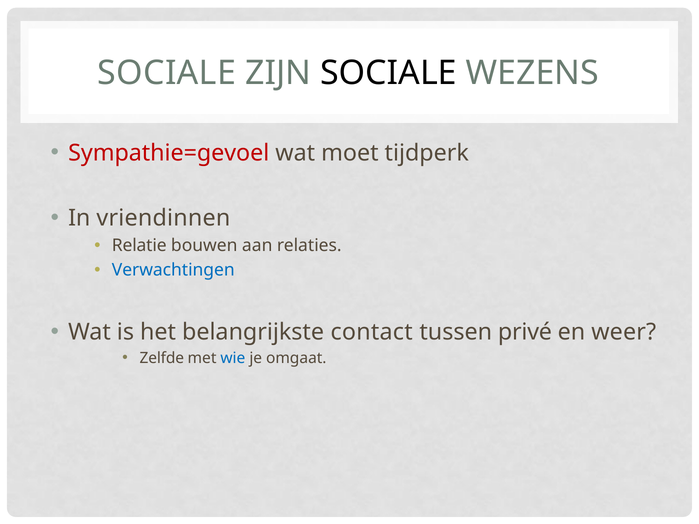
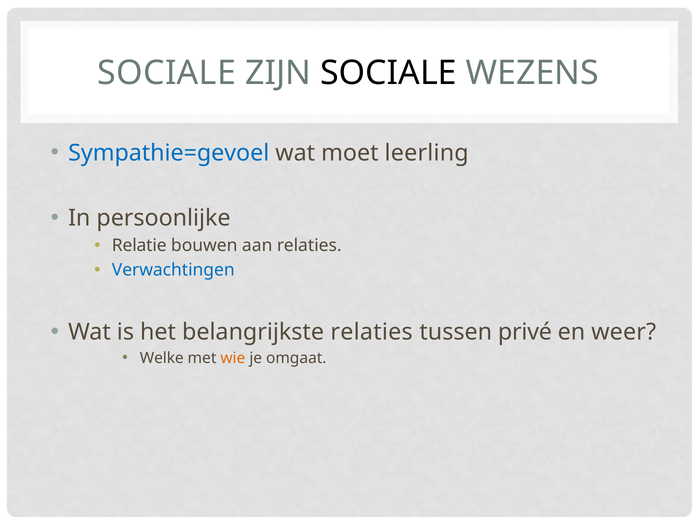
Sympathie=gevoel colour: red -> blue
tijdperk: tijdperk -> leerling
vriendinnen: vriendinnen -> persoonlijke
belangrijkste contact: contact -> relaties
Zelfde: Zelfde -> Welke
wie colour: blue -> orange
